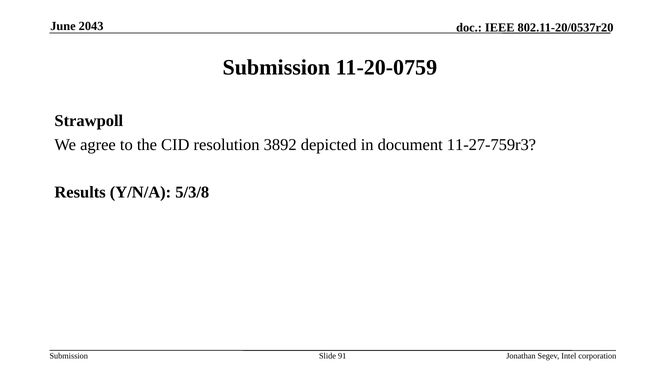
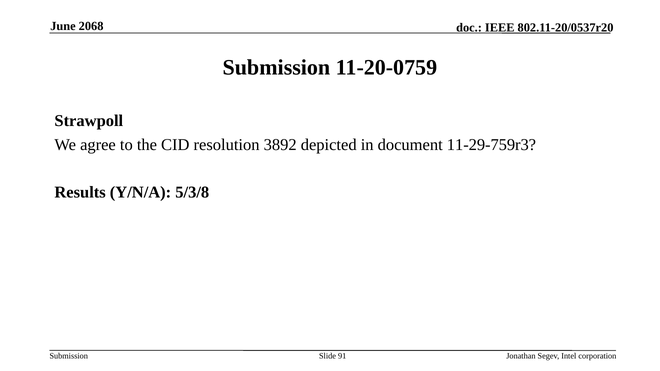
2043: 2043 -> 2068
11-27-759r3: 11-27-759r3 -> 11-29-759r3
